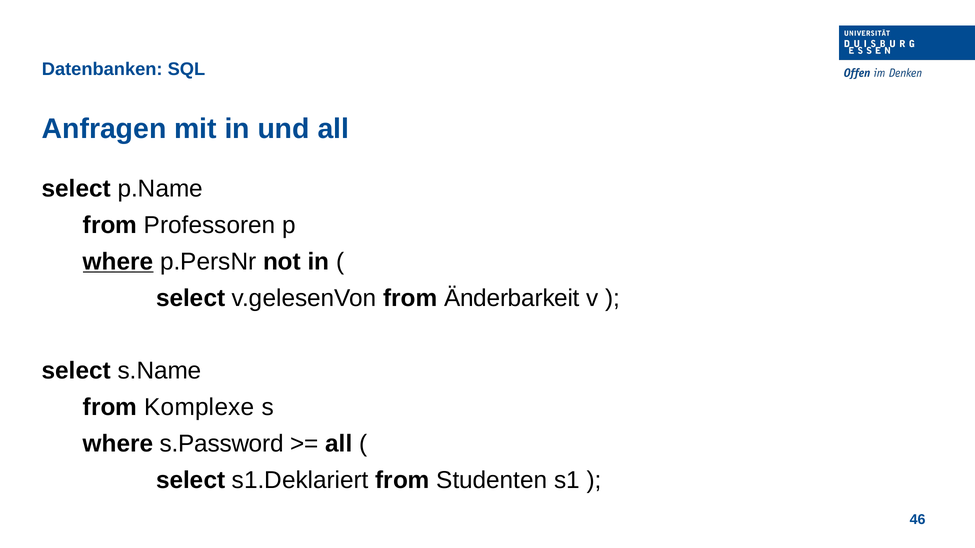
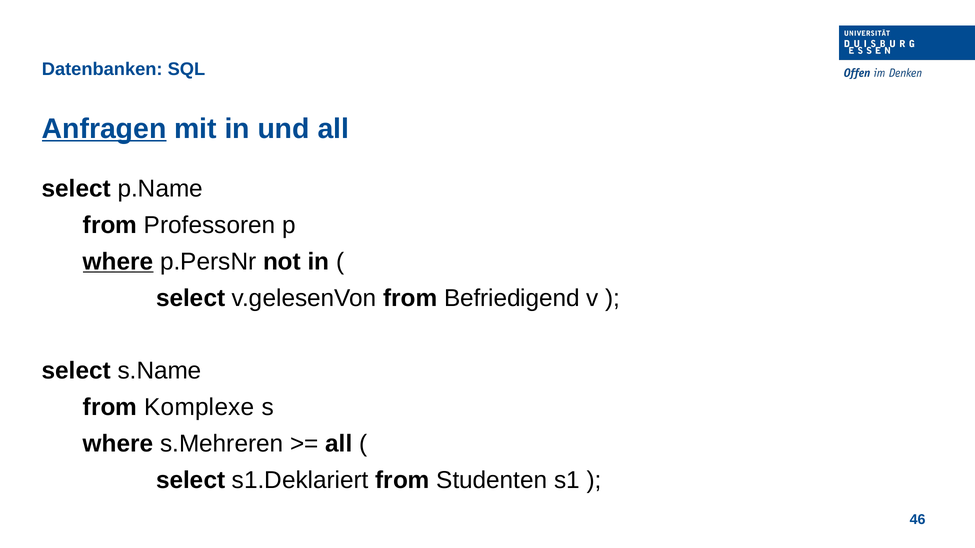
Anfragen underline: none -> present
Änderbarkeit: Änderbarkeit -> Befriedigend
s.Password: s.Password -> s.Mehreren
